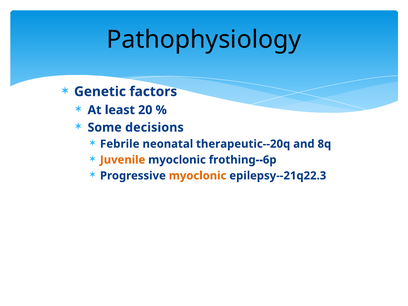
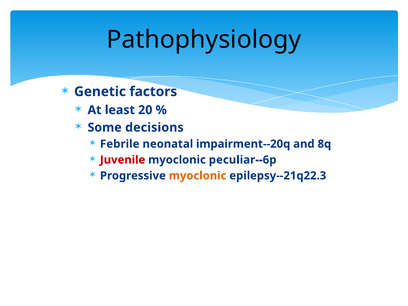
therapeutic--20q: therapeutic--20q -> impairment--20q
Juvenile colour: orange -> red
frothing--6p: frothing--6p -> peculiar--6p
